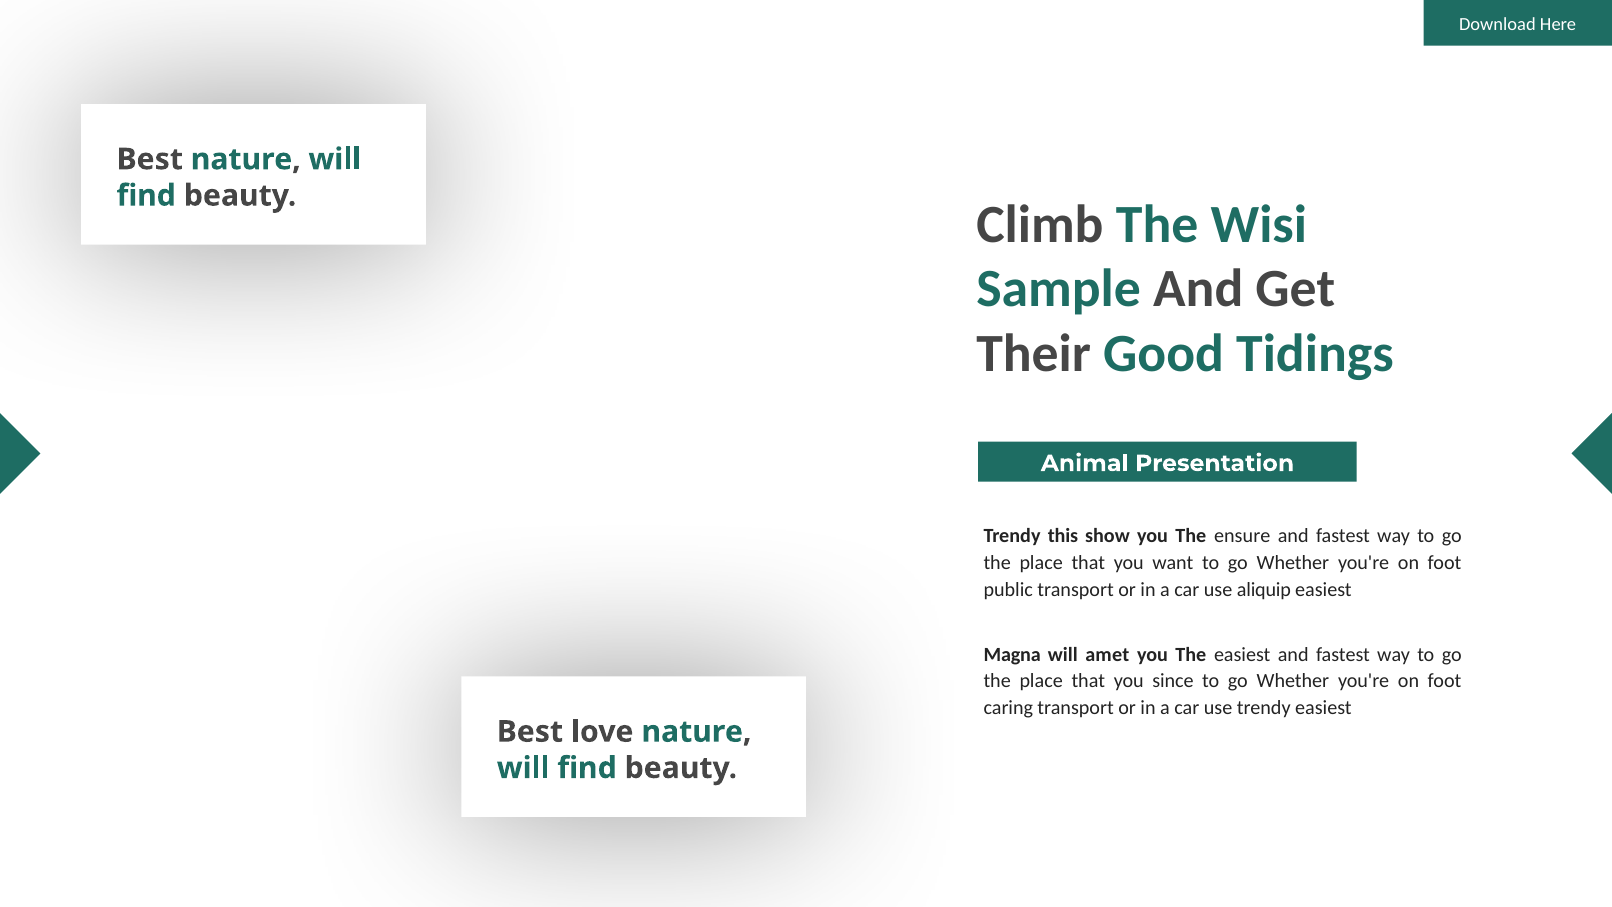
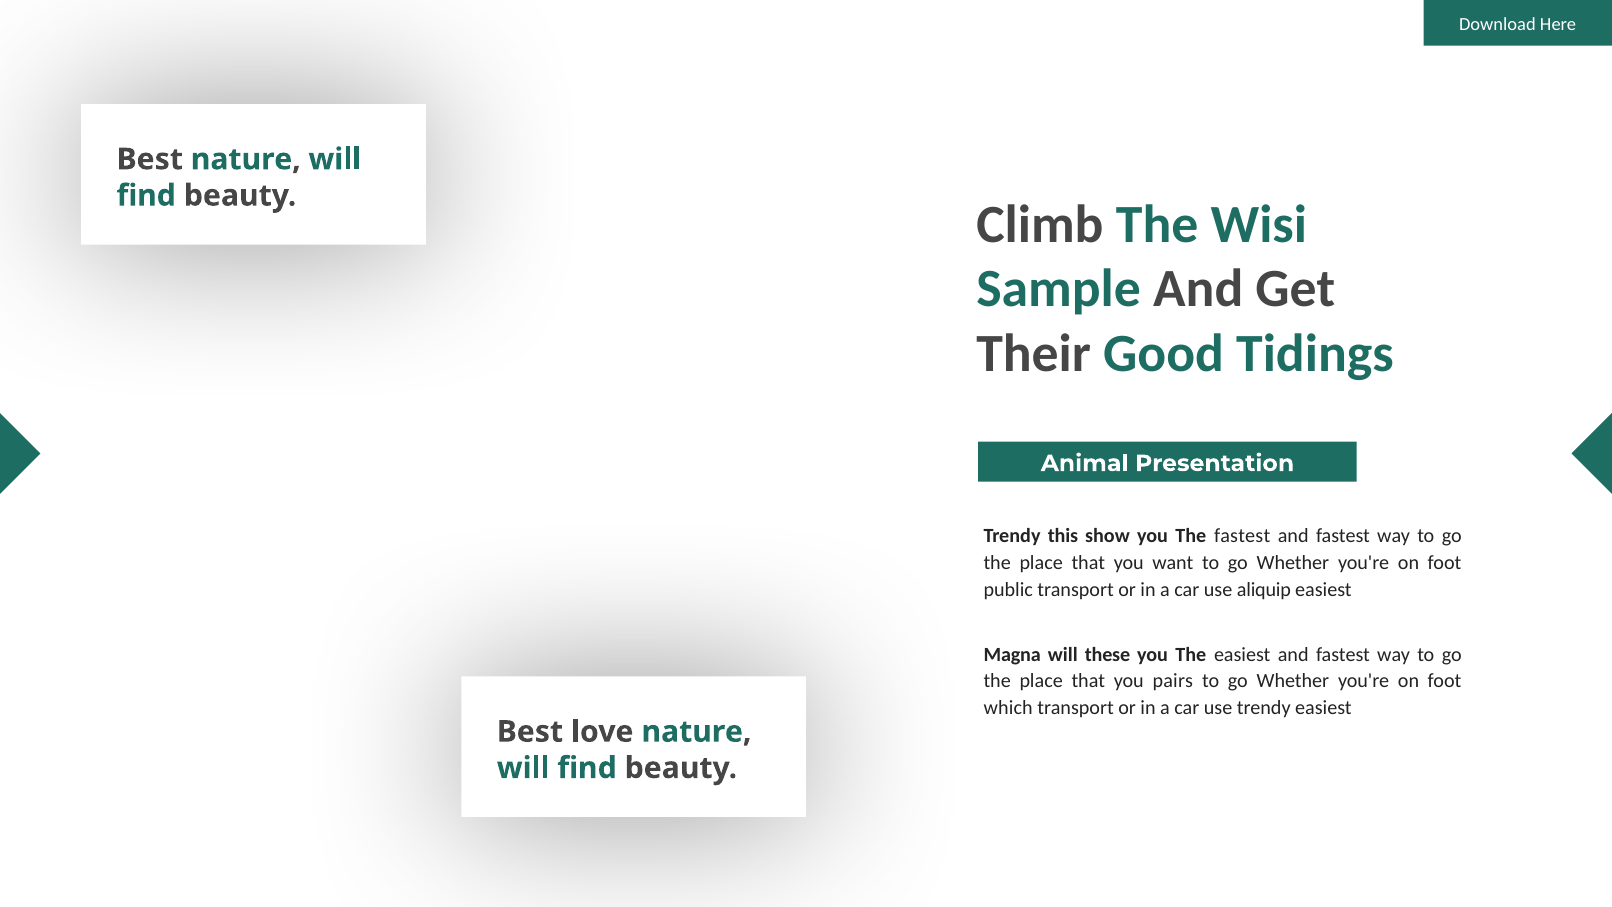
The ensure: ensure -> fastest
amet: amet -> these
since: since -> pairs
caring: caring -> which
